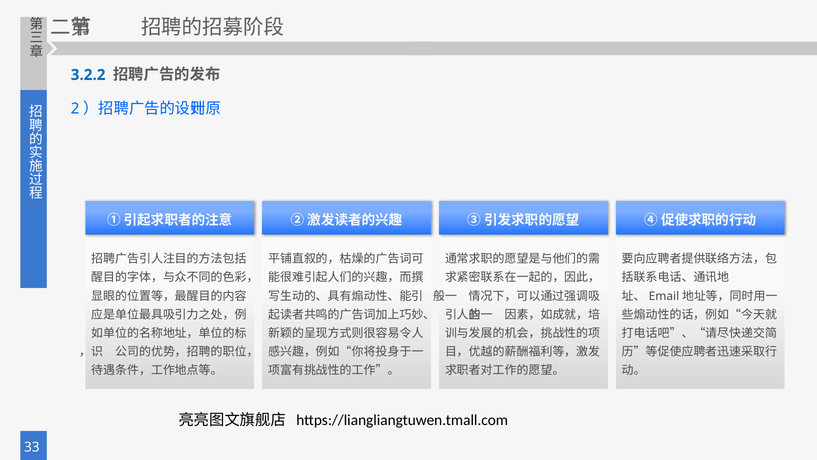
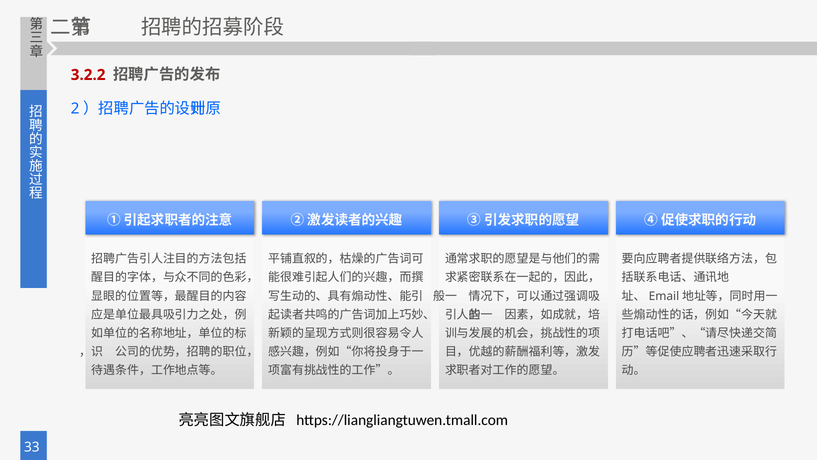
3.2.2 colour: blue -> red
